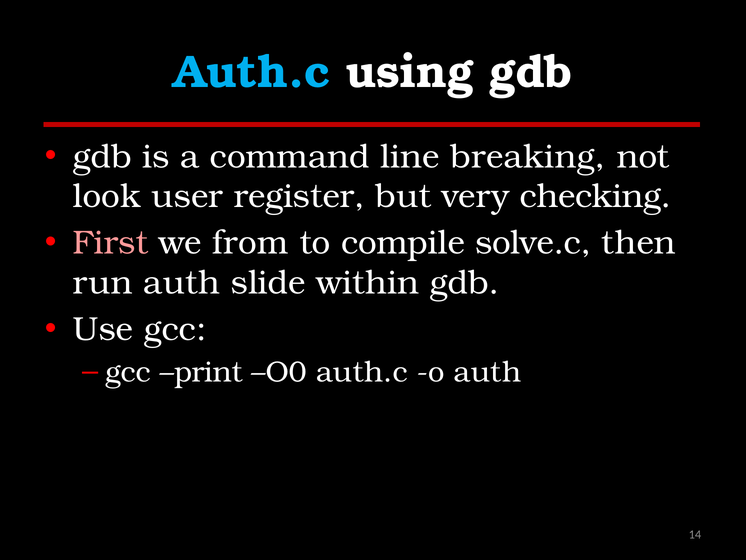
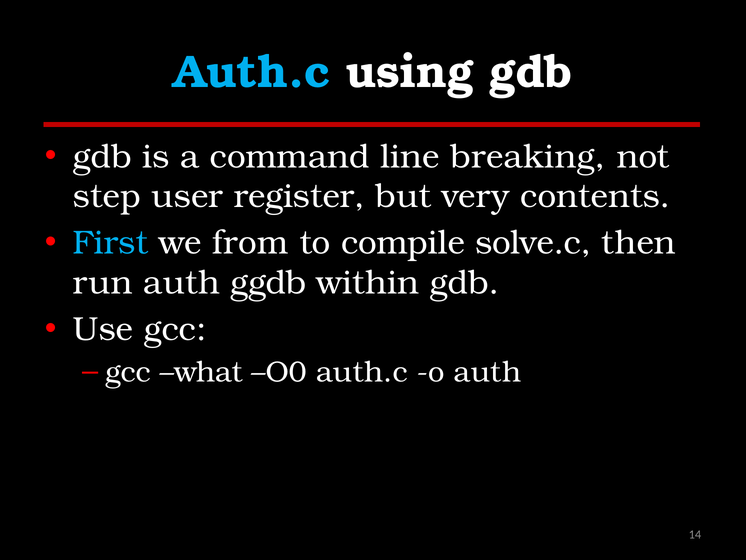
look: look -> step
checking: checking -> contents
First colour: pink -> light blue
slide: slide -> ggdb
print: print -> what
